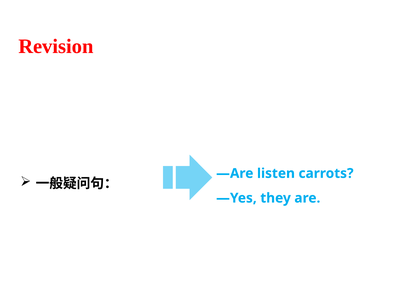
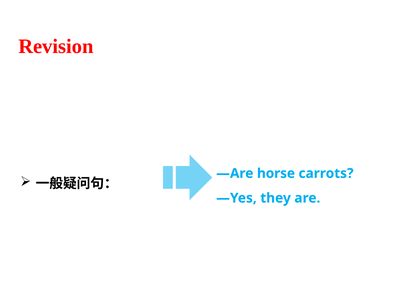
listen: listen -> horse
